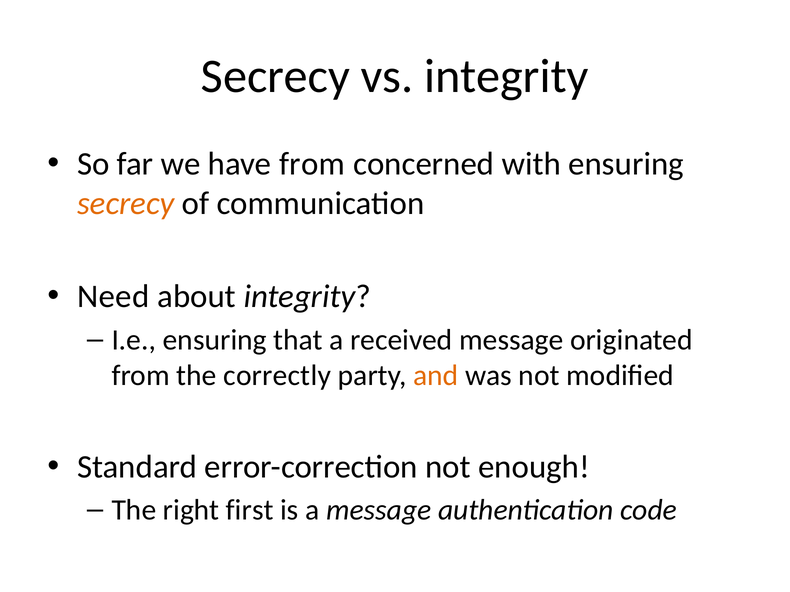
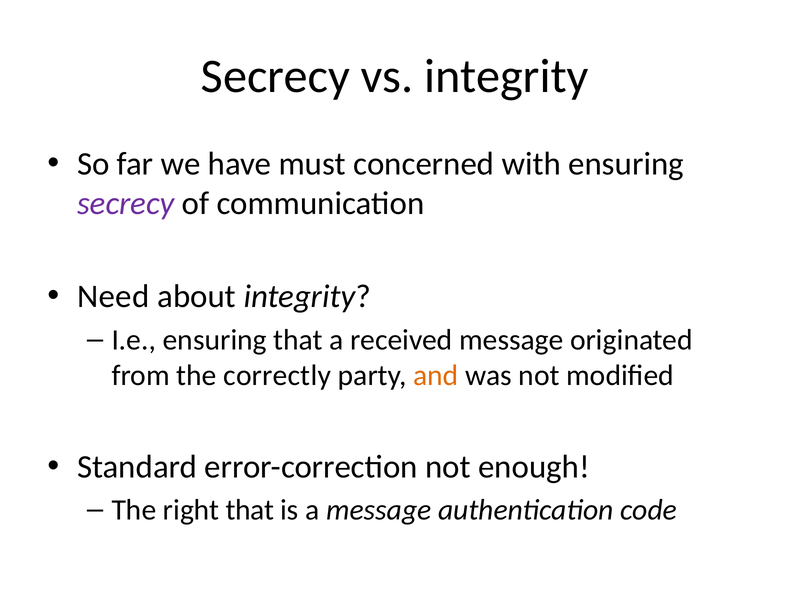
have from: from -> must
secrecy at (126, 204) colour: orange -> purple
right first: first -> that
